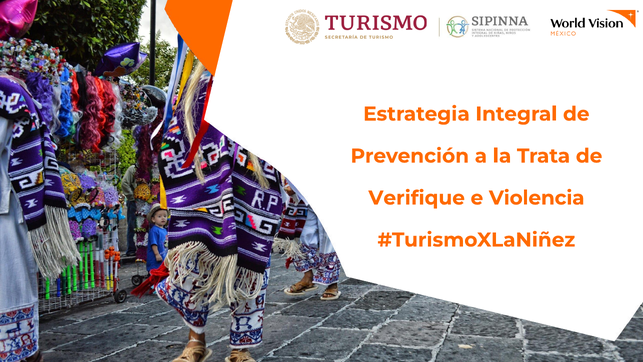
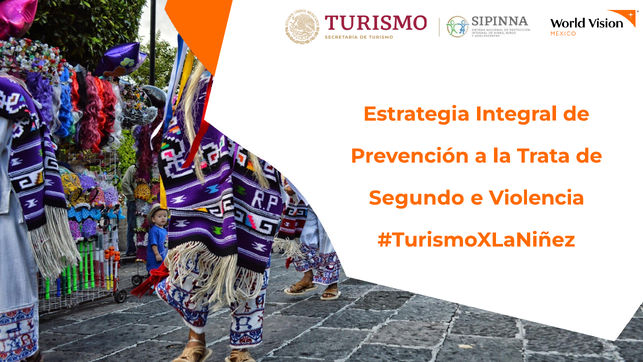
Verifique: Verifique -> Segundo
